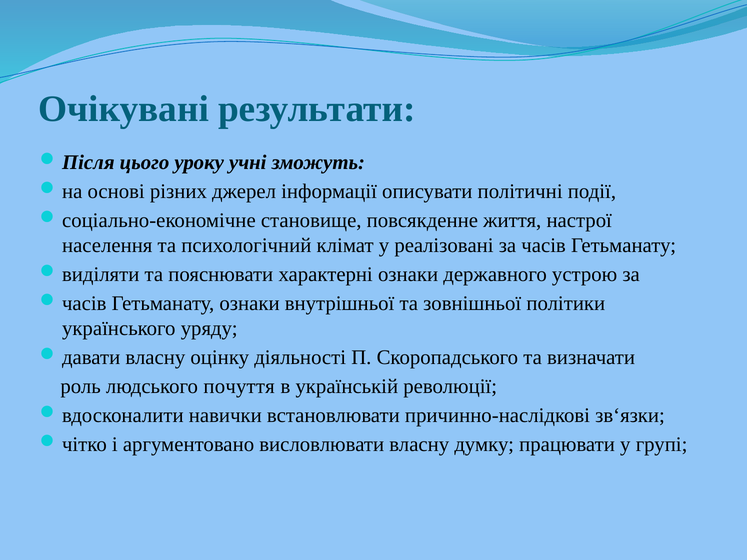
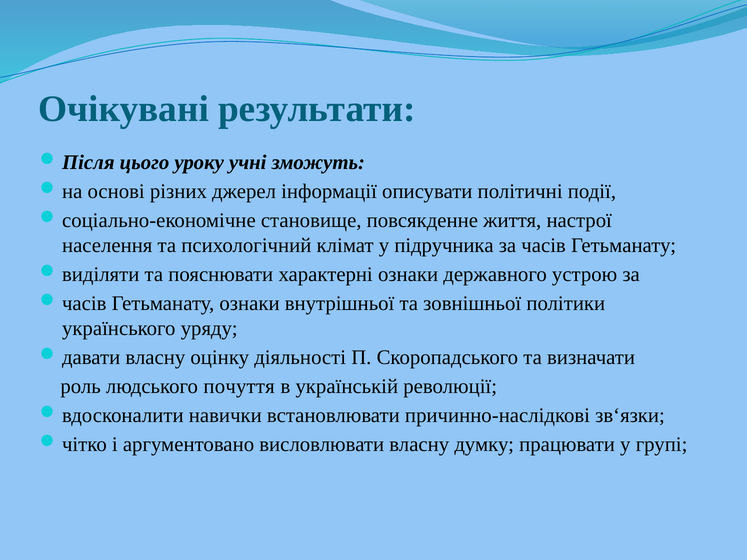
реалізовані: реалізовані -> підручника
